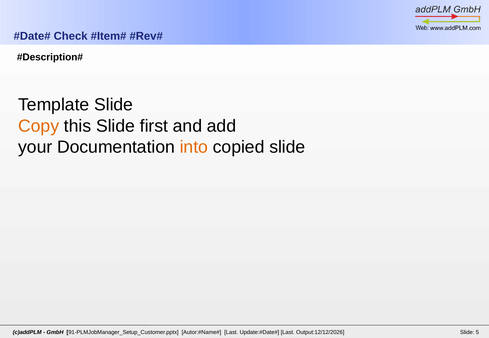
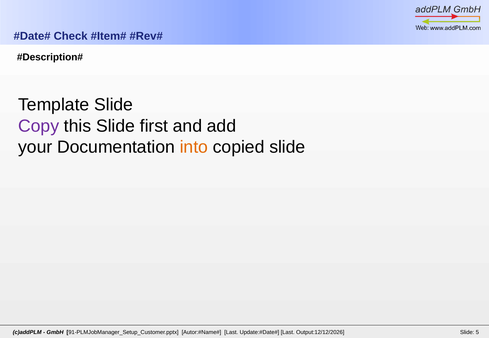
Copy colour: orange -> purple
